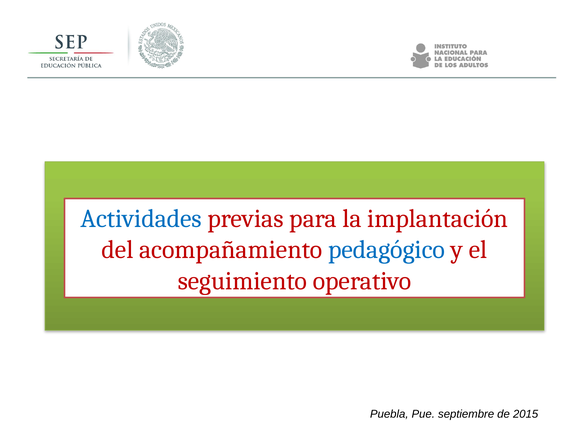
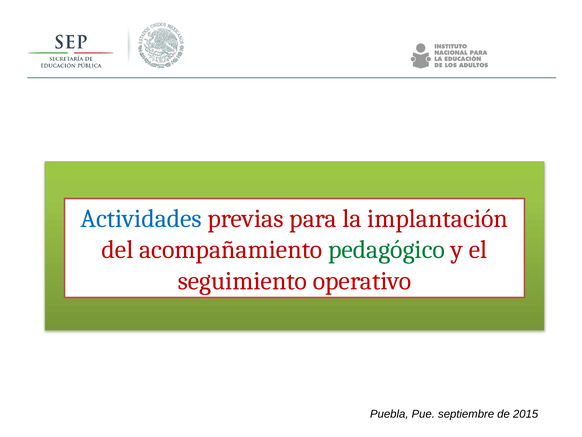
pedagógico colour: blue -> green
